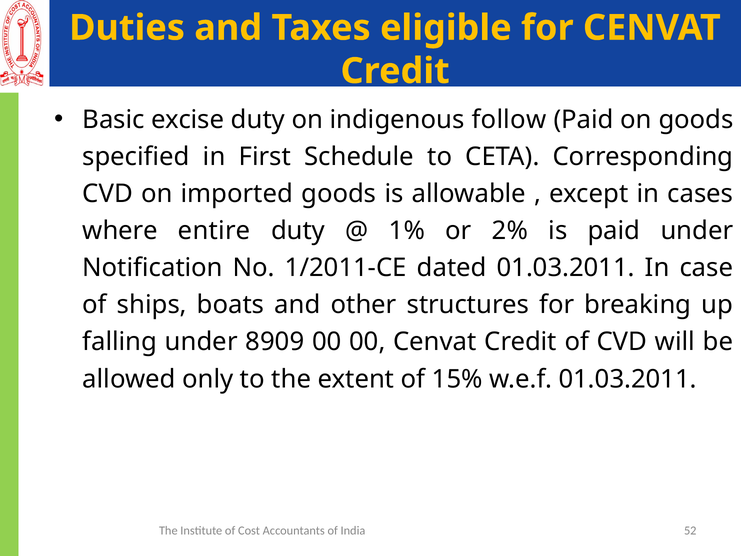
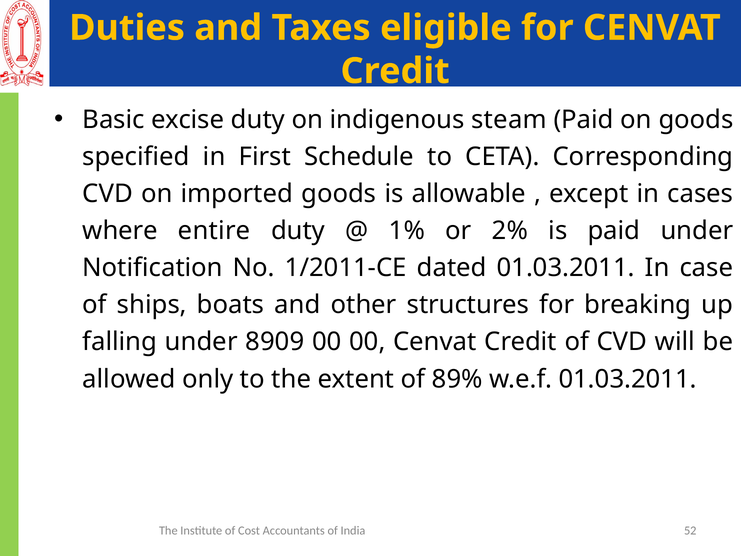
follow: follow -> steam
15%: 15% -> 89%
